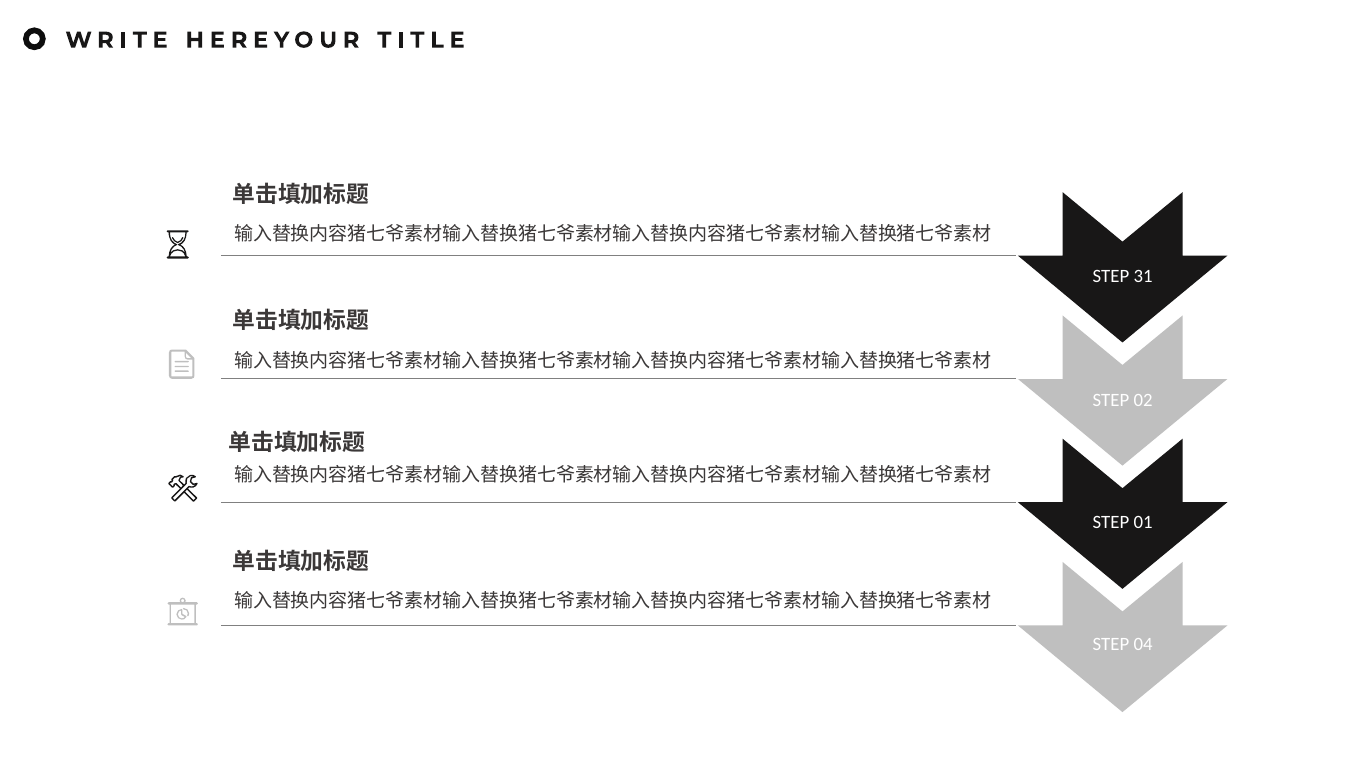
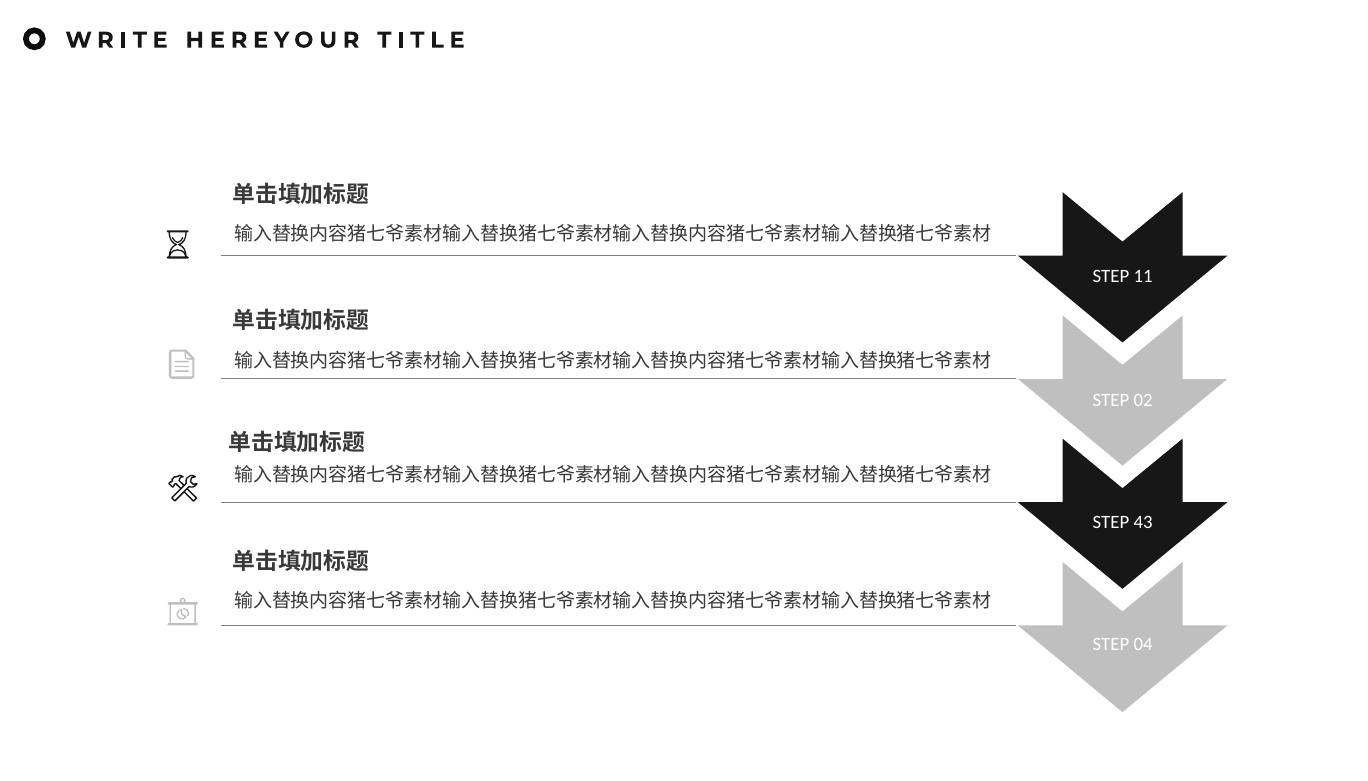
31: 31 -> 11
01: 01 -> 43
